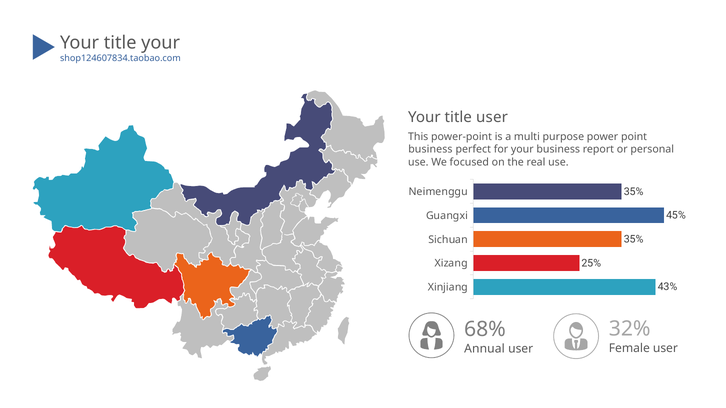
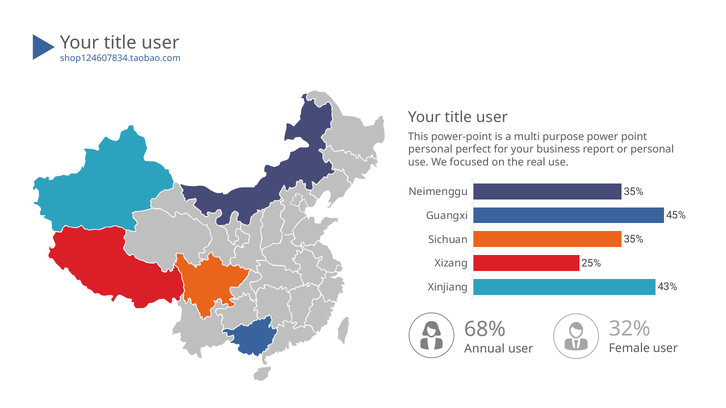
your at (161, 43): your -> user
business at (430, 150): business -> personal
